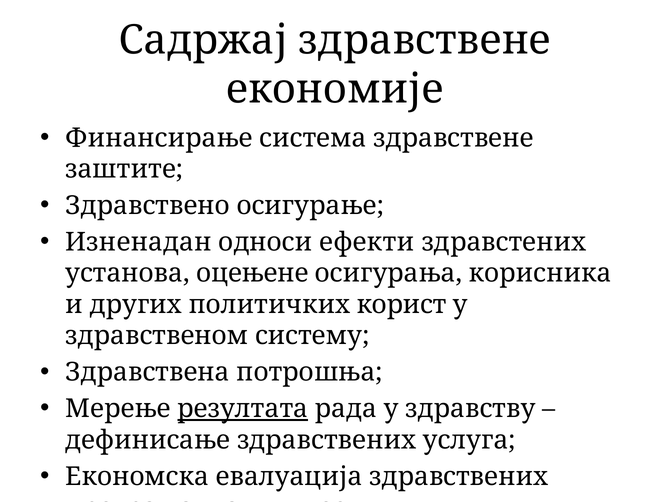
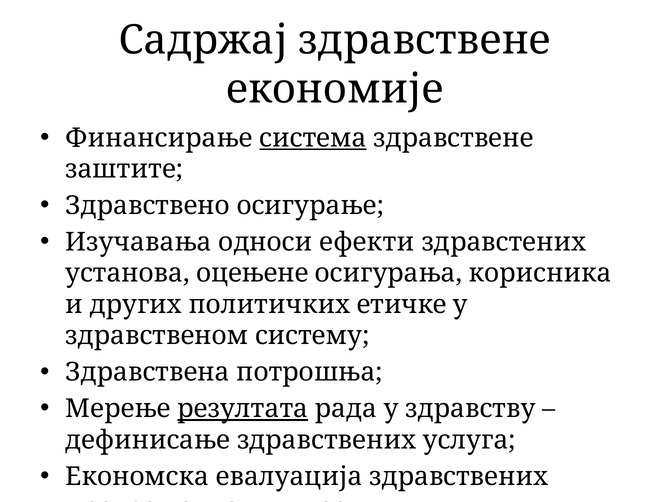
система underline: none -> present
Изненадан: Изненадан -> Изучавања
корист: корист -> етичке
